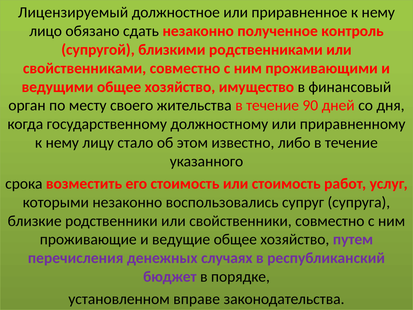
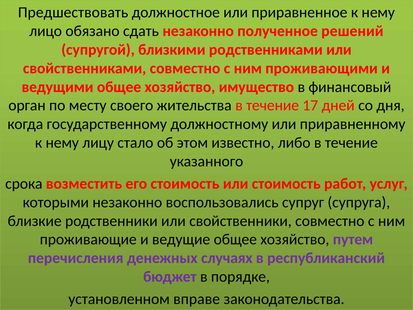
Лицензируемый: Лицензируемый -> Предшествовать
контроль: контроль -> решений
90: 90 -> 17
